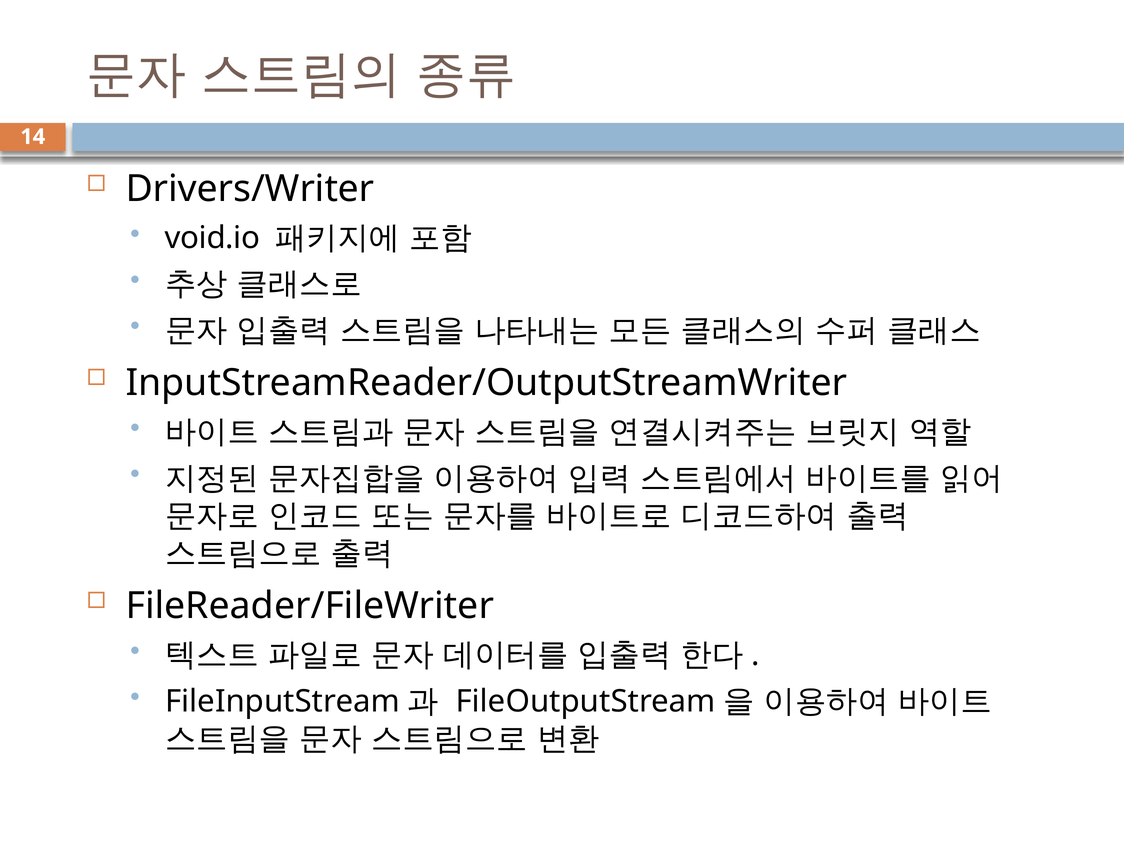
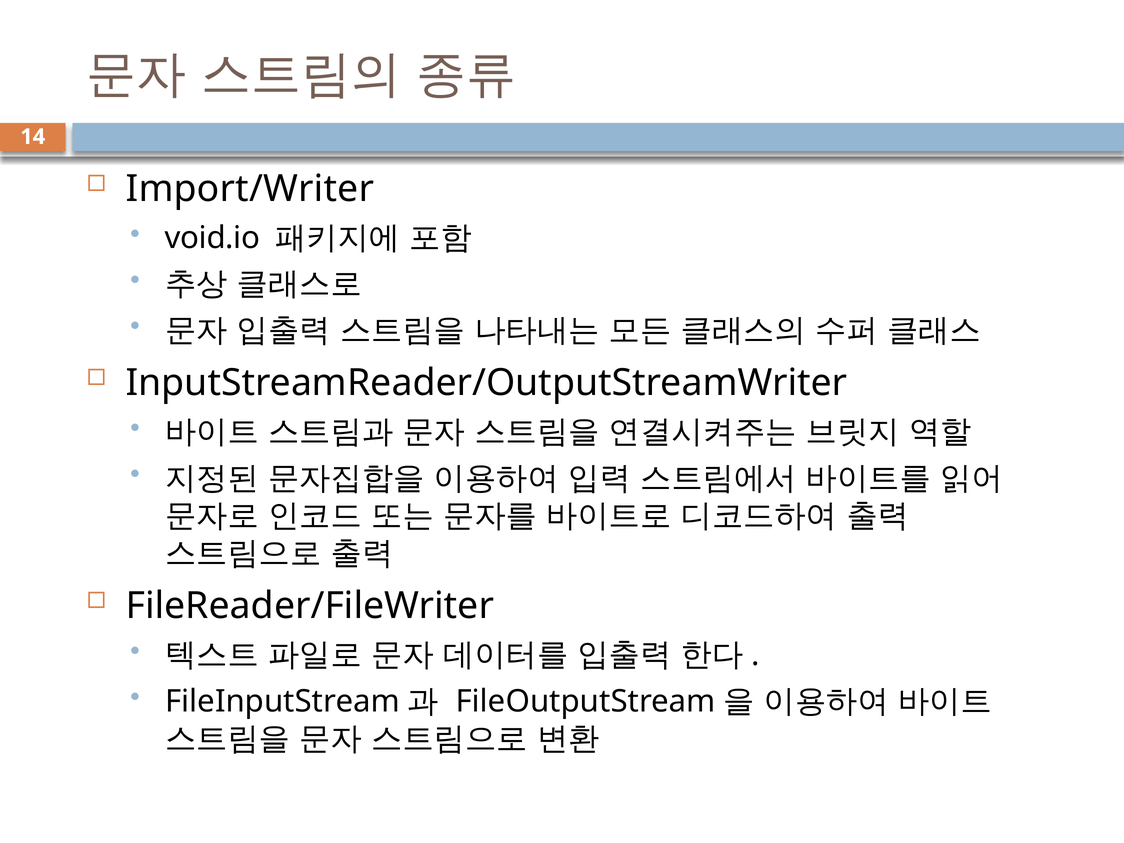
Drivers/Writer: Drivers/Writer -> Import/Writer
